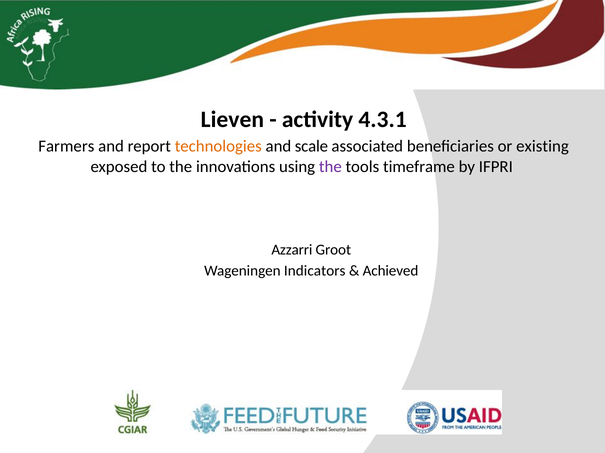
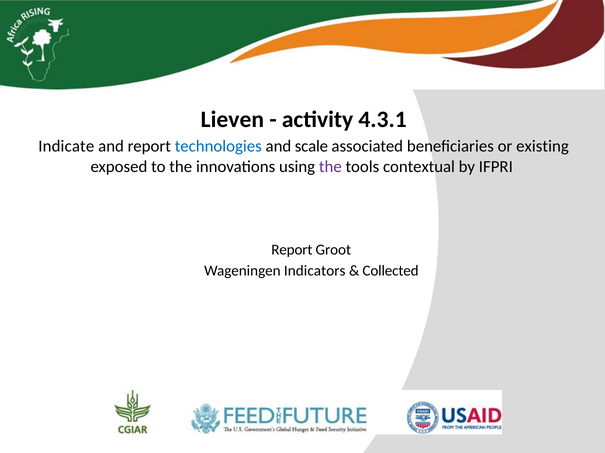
Farmers: Farmers -> Indicate
technologies colour: orange -> blue
timeframe: timeframe -> contextual
Azzarri at (292, 250): Azzarri -> Report
Achieved: Achieved -> Collected
